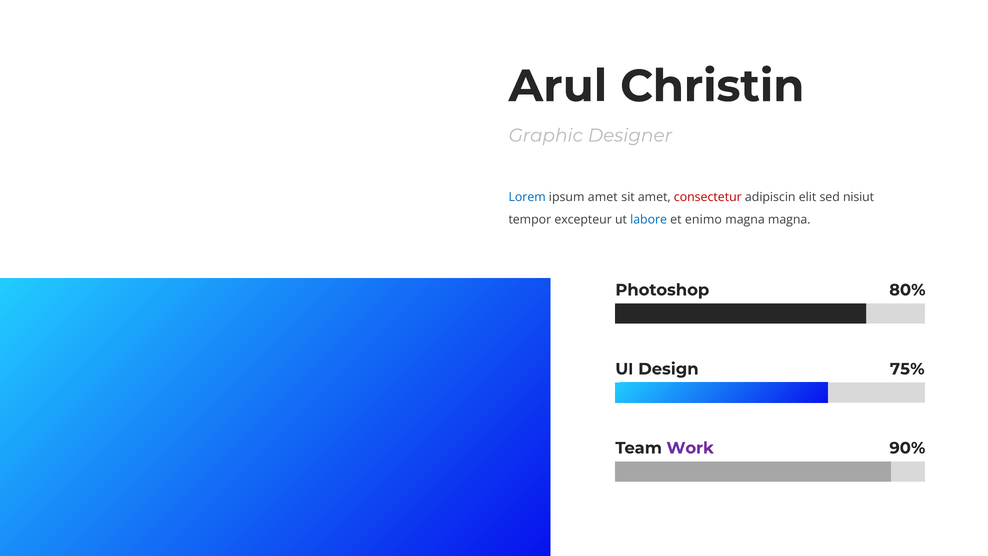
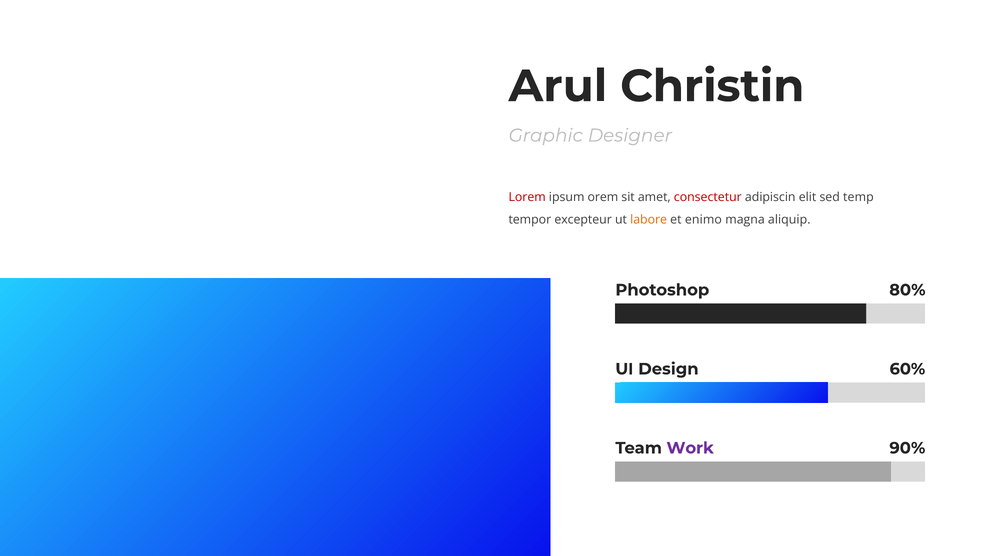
Lorem colour: blue -> red
ipsum amet: amet -> orem
nisiut: nisiut -> temp
labore colour: blue -> orange
magna magna: magna -> aliquip
75%: 75% -> 60%
